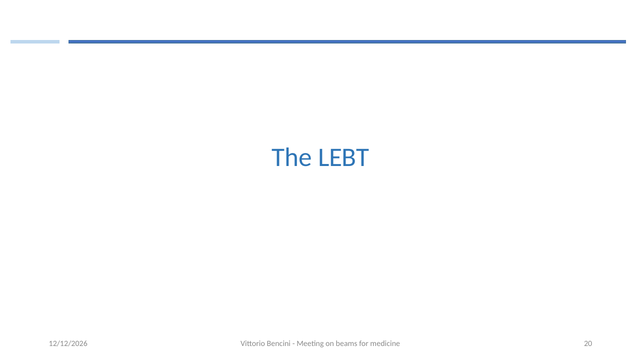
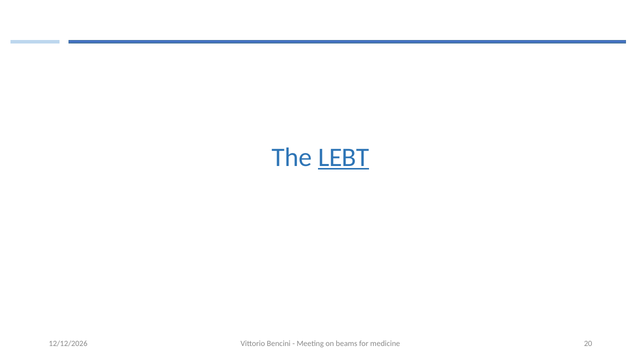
LEBT underline: none -> present
